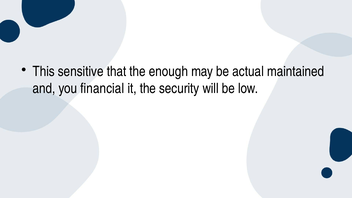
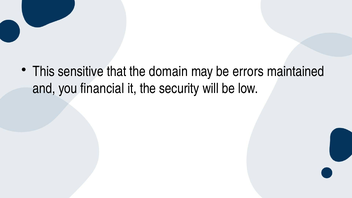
enough: enough -> domain
actual: actual -> errors
